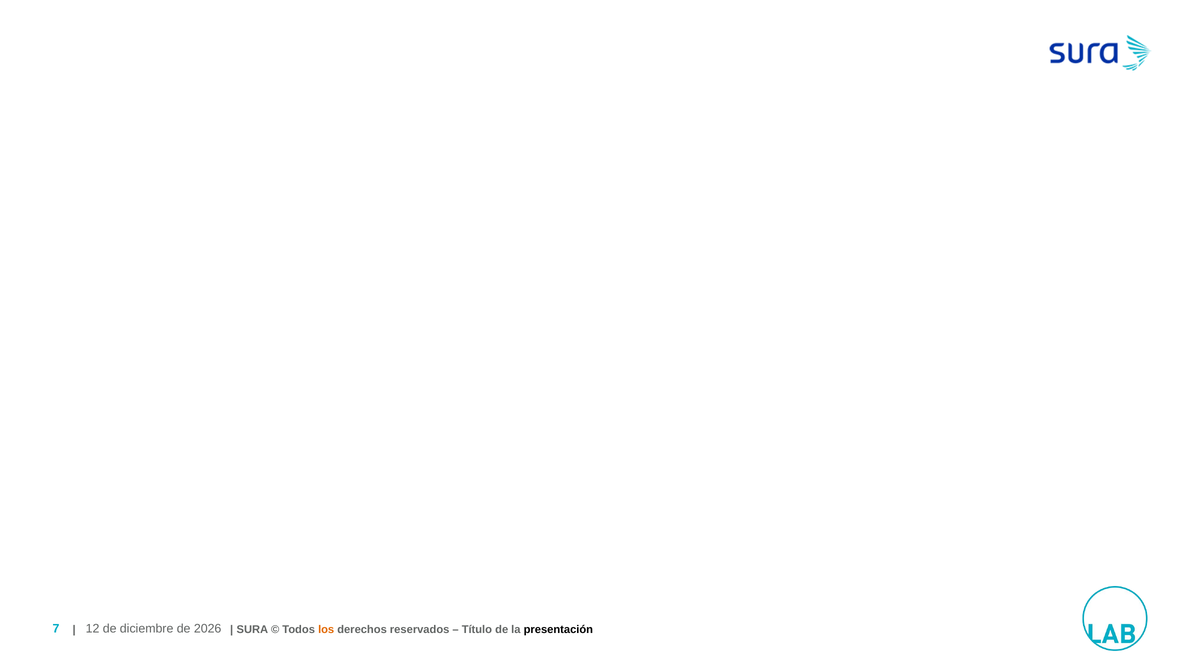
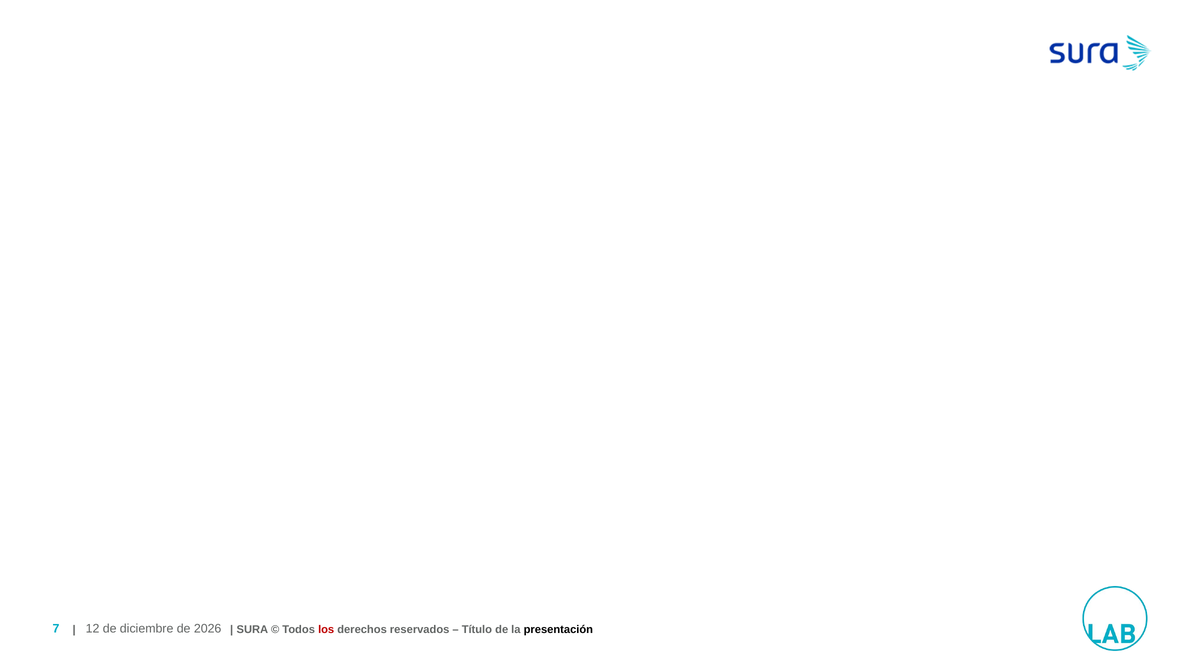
los colour: orange -> red
